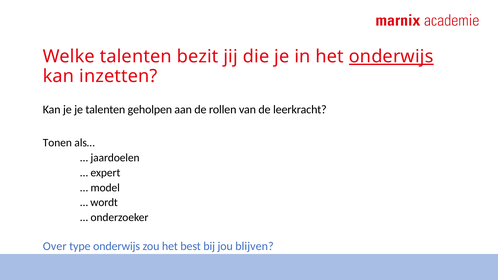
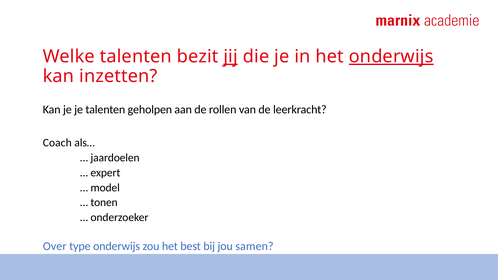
jij underline: none -> present
Tonen: Tonen -> Coach
wordt: wordt -> tonen
blijven: blijven -> samen
